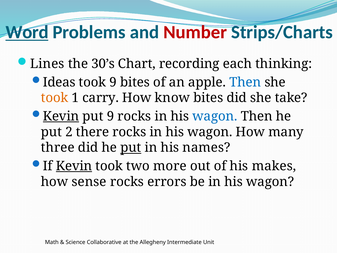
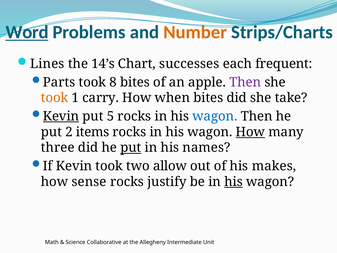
Number colour: red -> orange
30’s: 30’s -> 14’s
recording: recording -> successes
thinking: thinking -> frequent
Ideas: Ideas -> Parts
took 9: 9 -> 8
Then at (245, 82) colour: blue -> purple
know: know -> when
put 9: 9 -> 5
there: there -> items
How at (250, 132) underline: none -> present
Kevin at (74, 166) underline: present -> none
more: more -> allow
errors: errors -> justify
his at (234, 182) underline: none -> present
